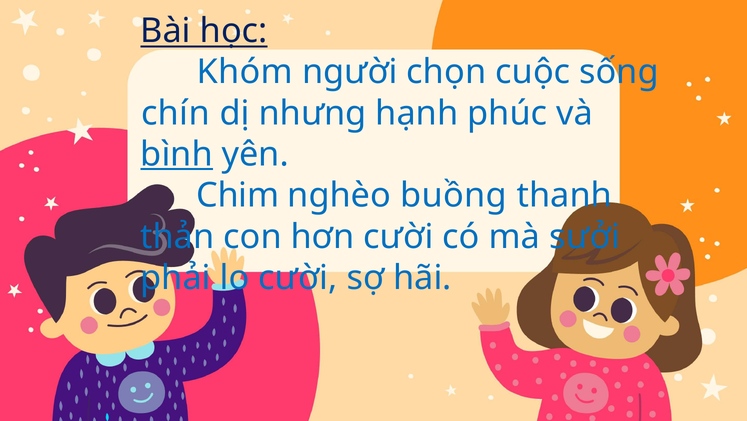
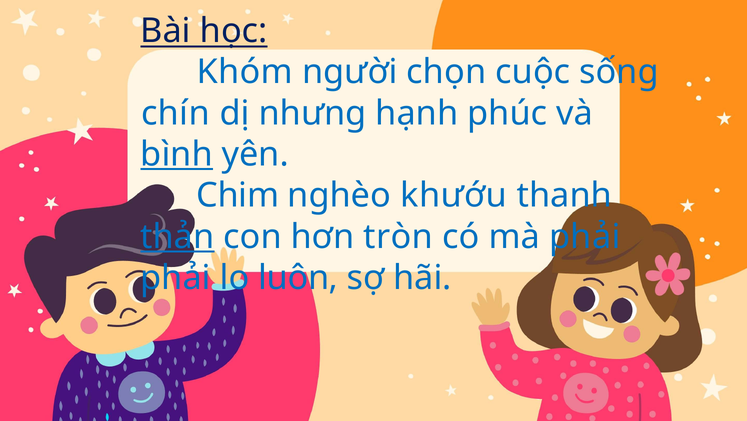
buồng: buồng -> khướu
thản underline: none -> present
hơn cười: cười -> tròn
mà sưởi: sưởi -> phải
lo cười: cười -> luôn
